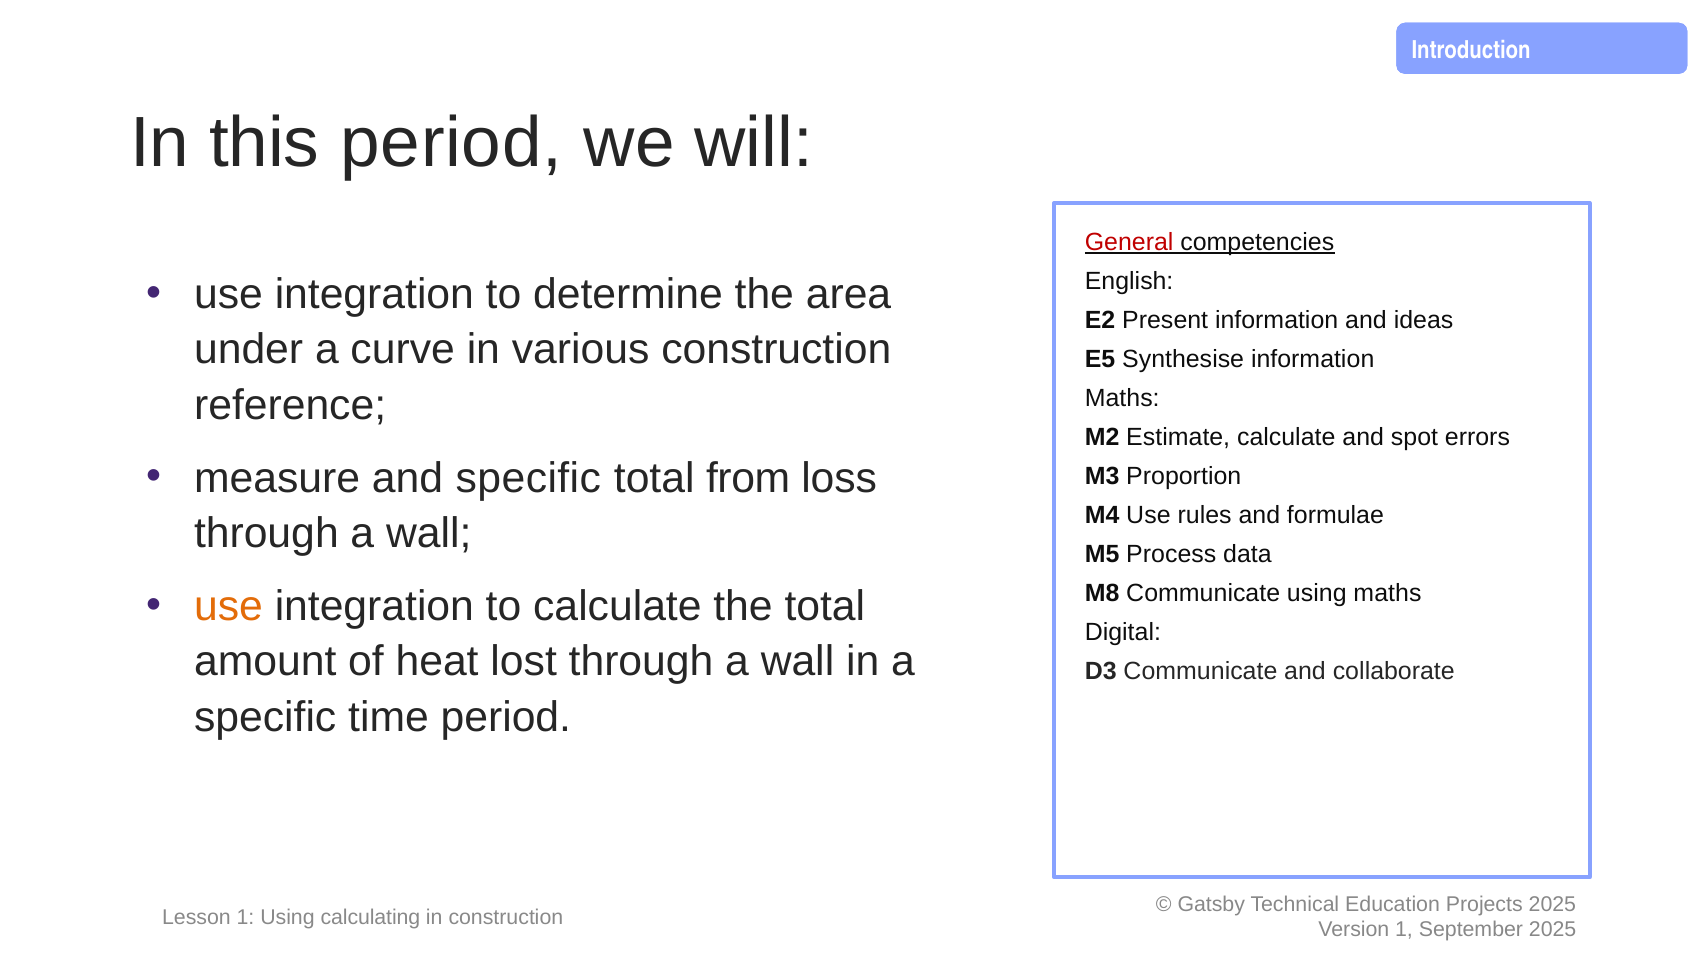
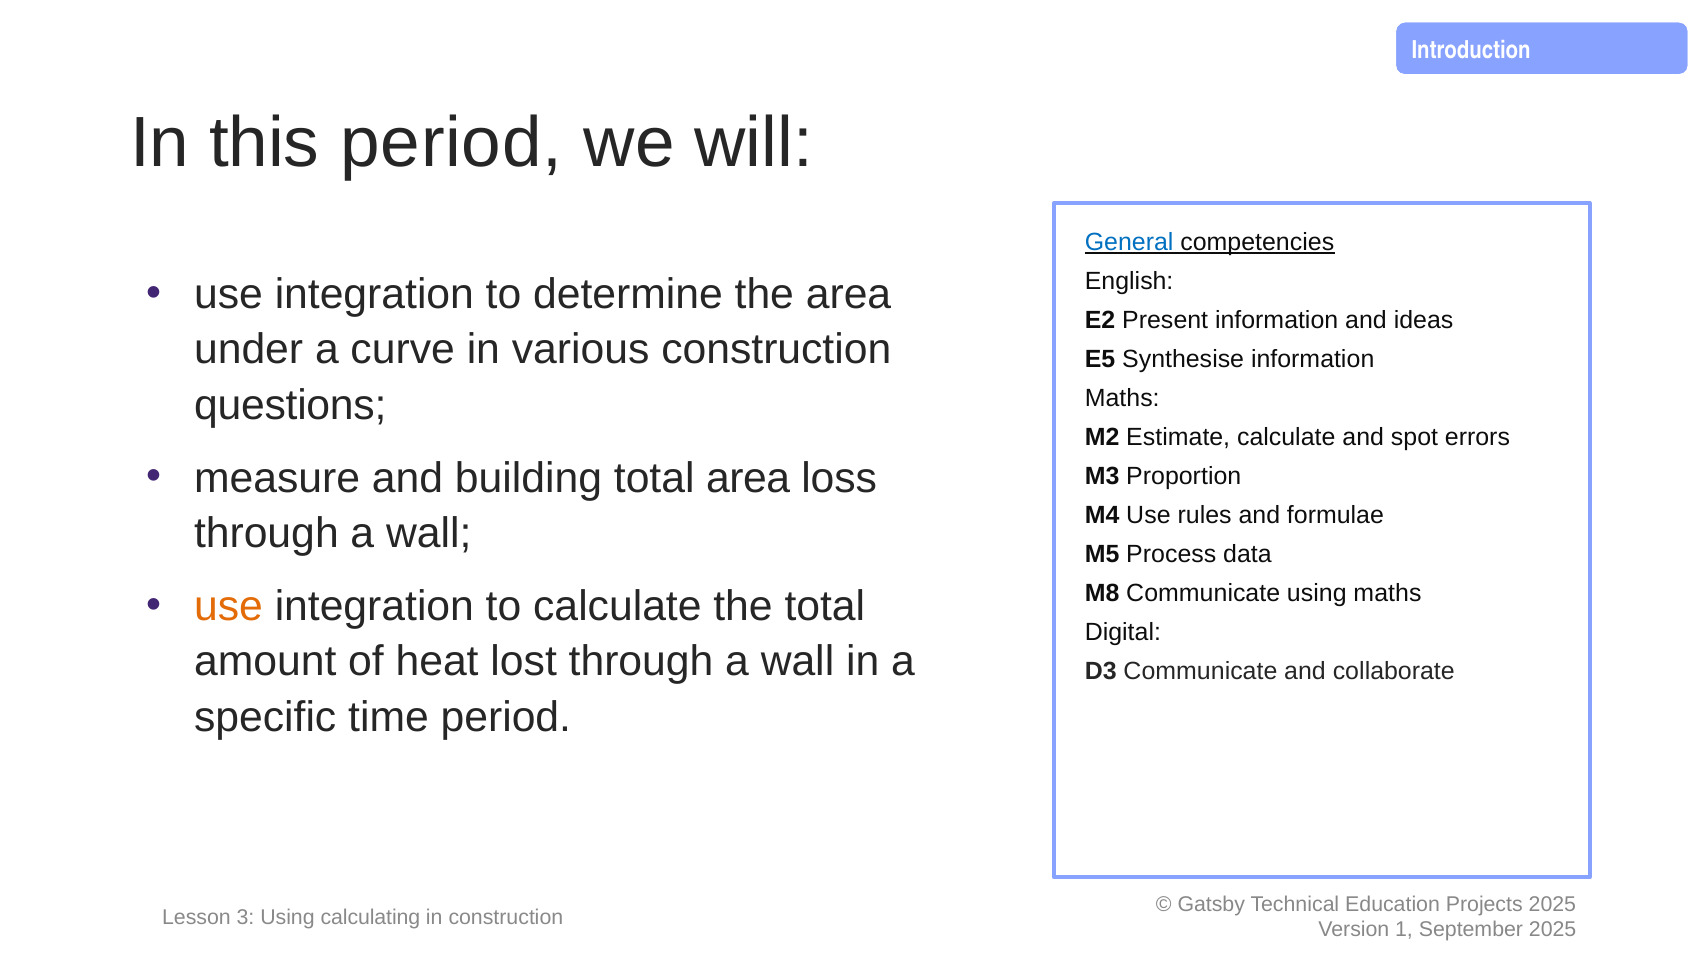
General colour: red -> blue
reference: reference -> questions
and specific: specific -> building
total from: from -> area
Lesson 1: 1 -> 3
